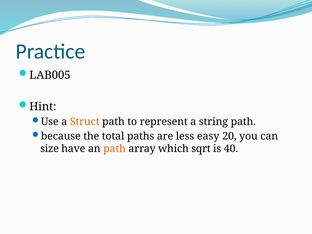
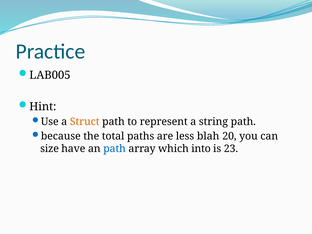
easy: easy -> blah
path at (115, 149) colour: orange -> blue
sqrt: sqrt -> into
40: 40 -> 23
